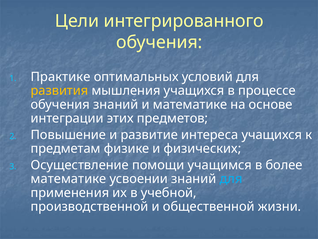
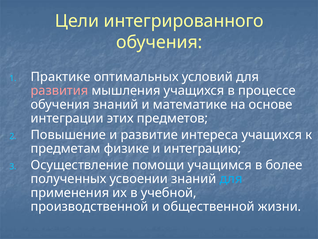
развития colour: yellow -> pink
физических: физических -> интеграцию
математике at (68, 179): математике -> полученных
